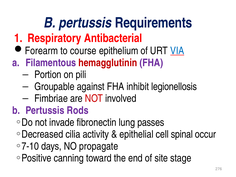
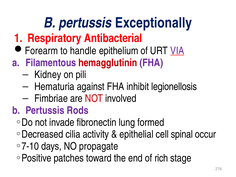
Requirements: Requirements -> Exceptionally
course: course -> handle
VIA colour: blue -> purple
Portion: Portion -> Kidney
Groupable: Groupable -> Hematuria
passes: passes -> formed
canning: canning -> patches
site: site -> rich
